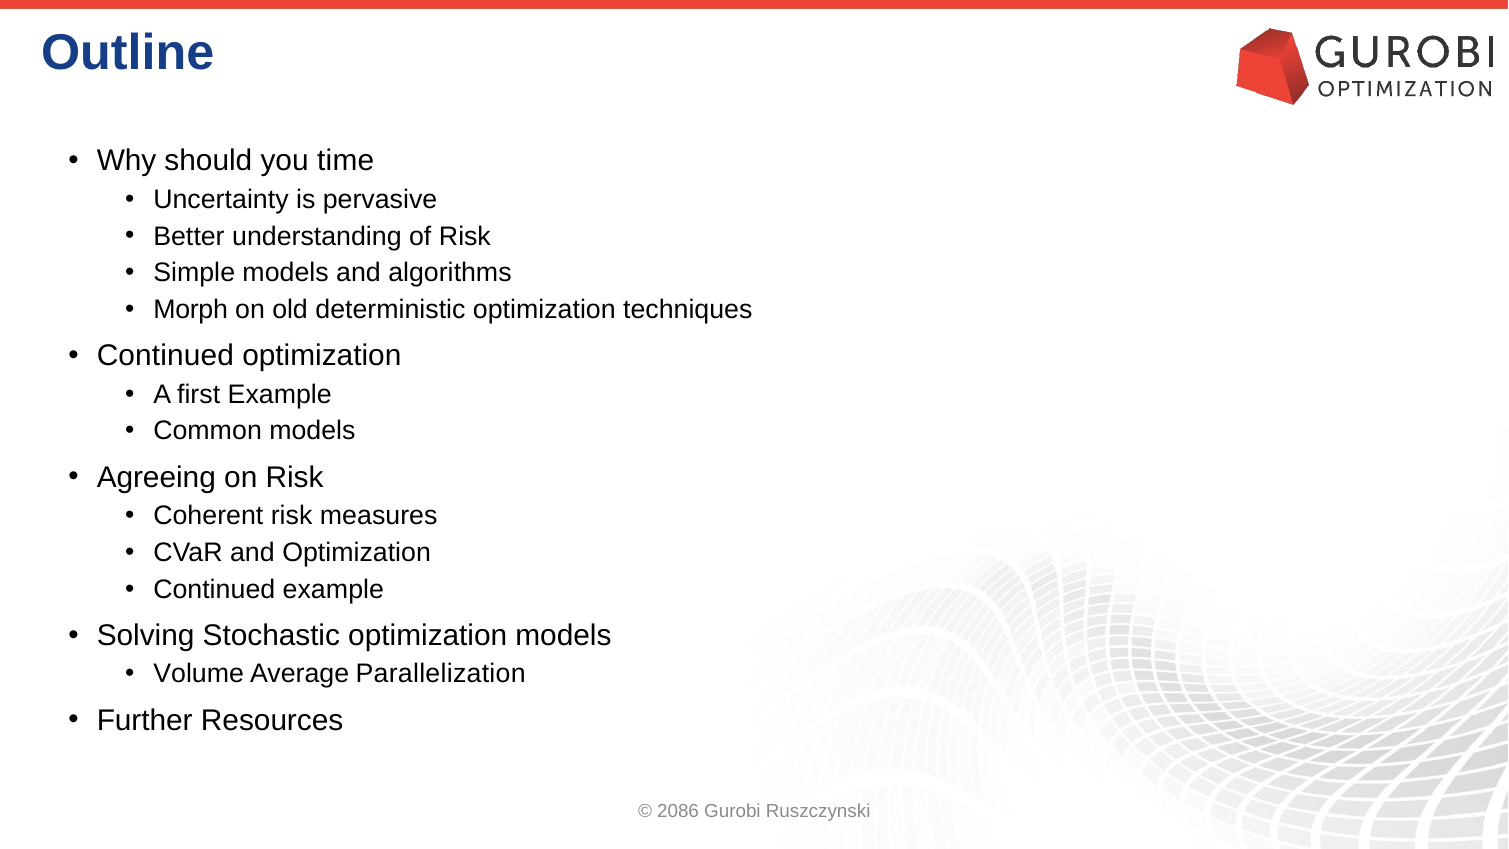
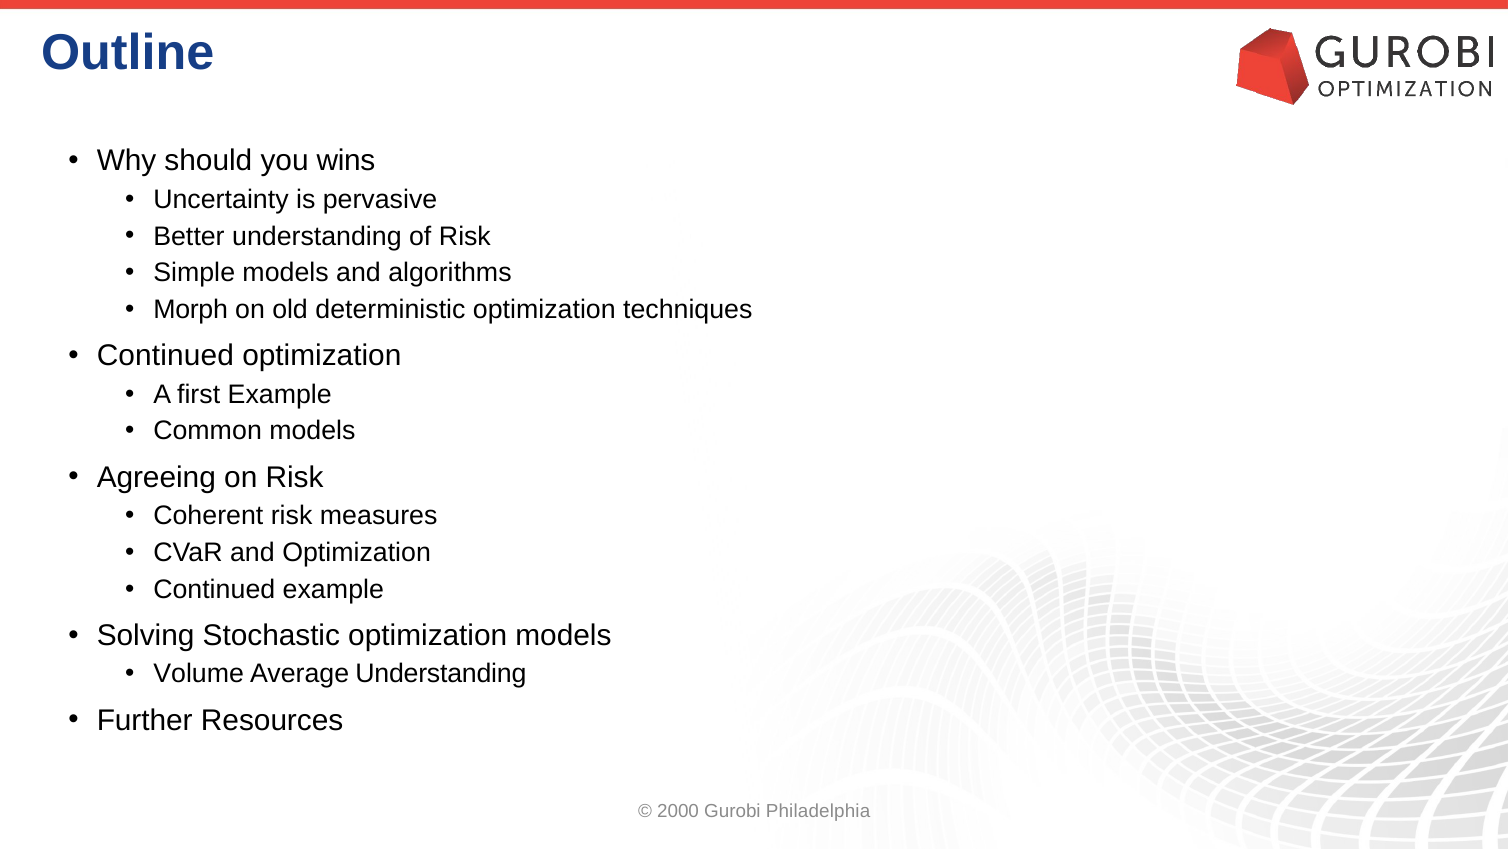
time: time -> wins
Average Parallelization: Parallelization -> Understanding
2086: 2086 -> 2000
Ruszczynski: Ruszczynski -> Philadelphia
